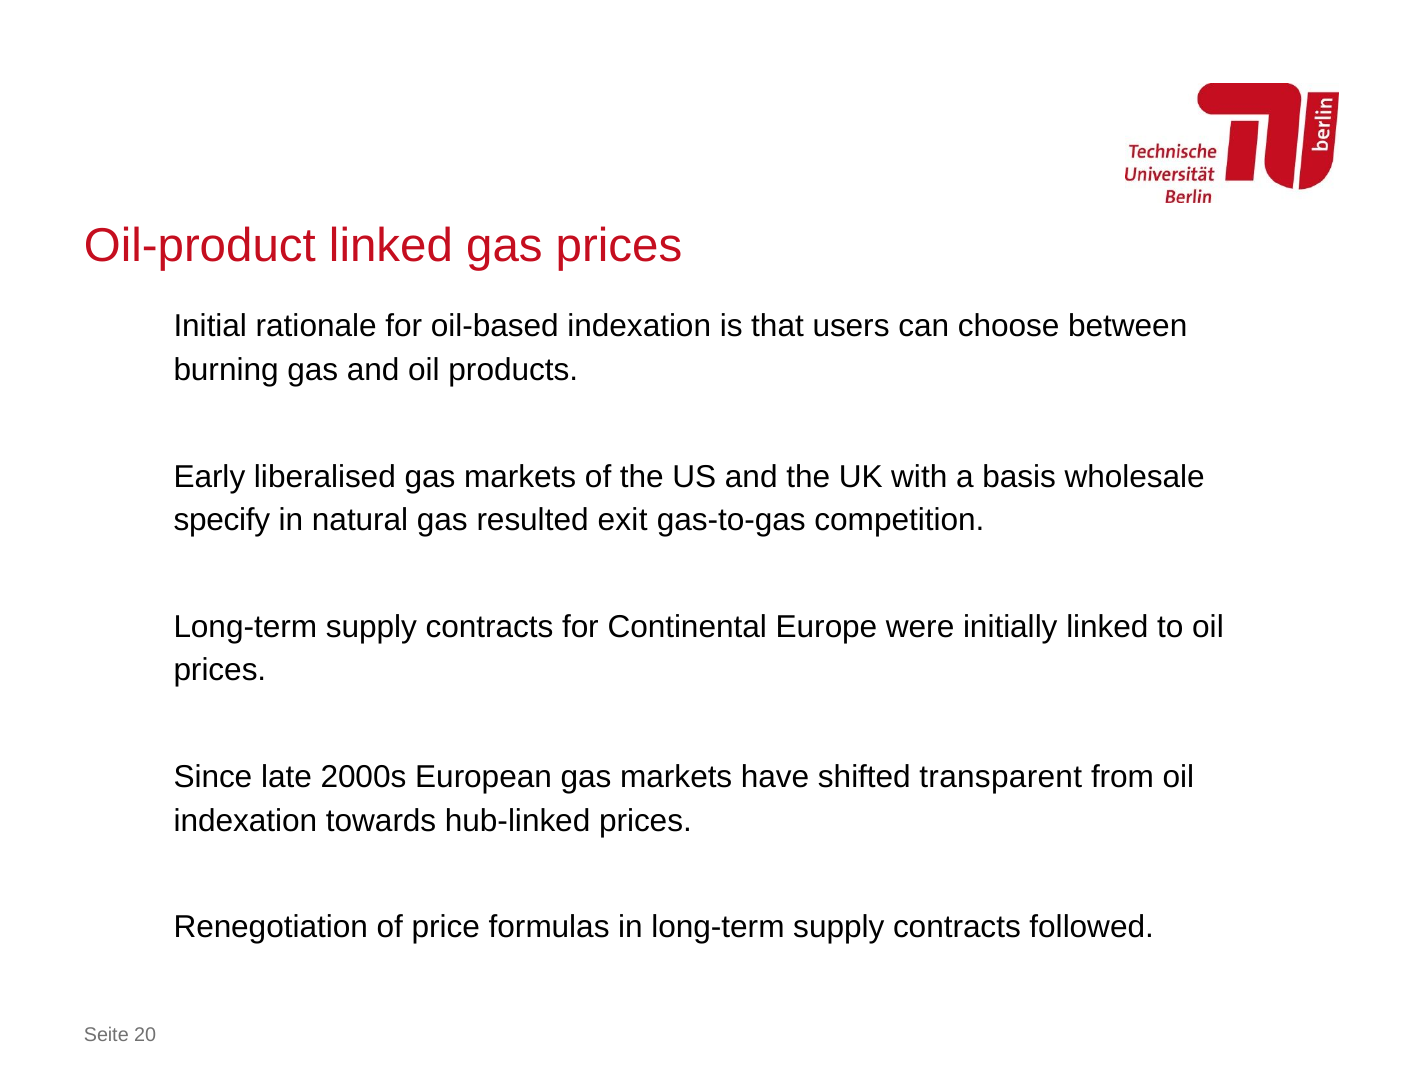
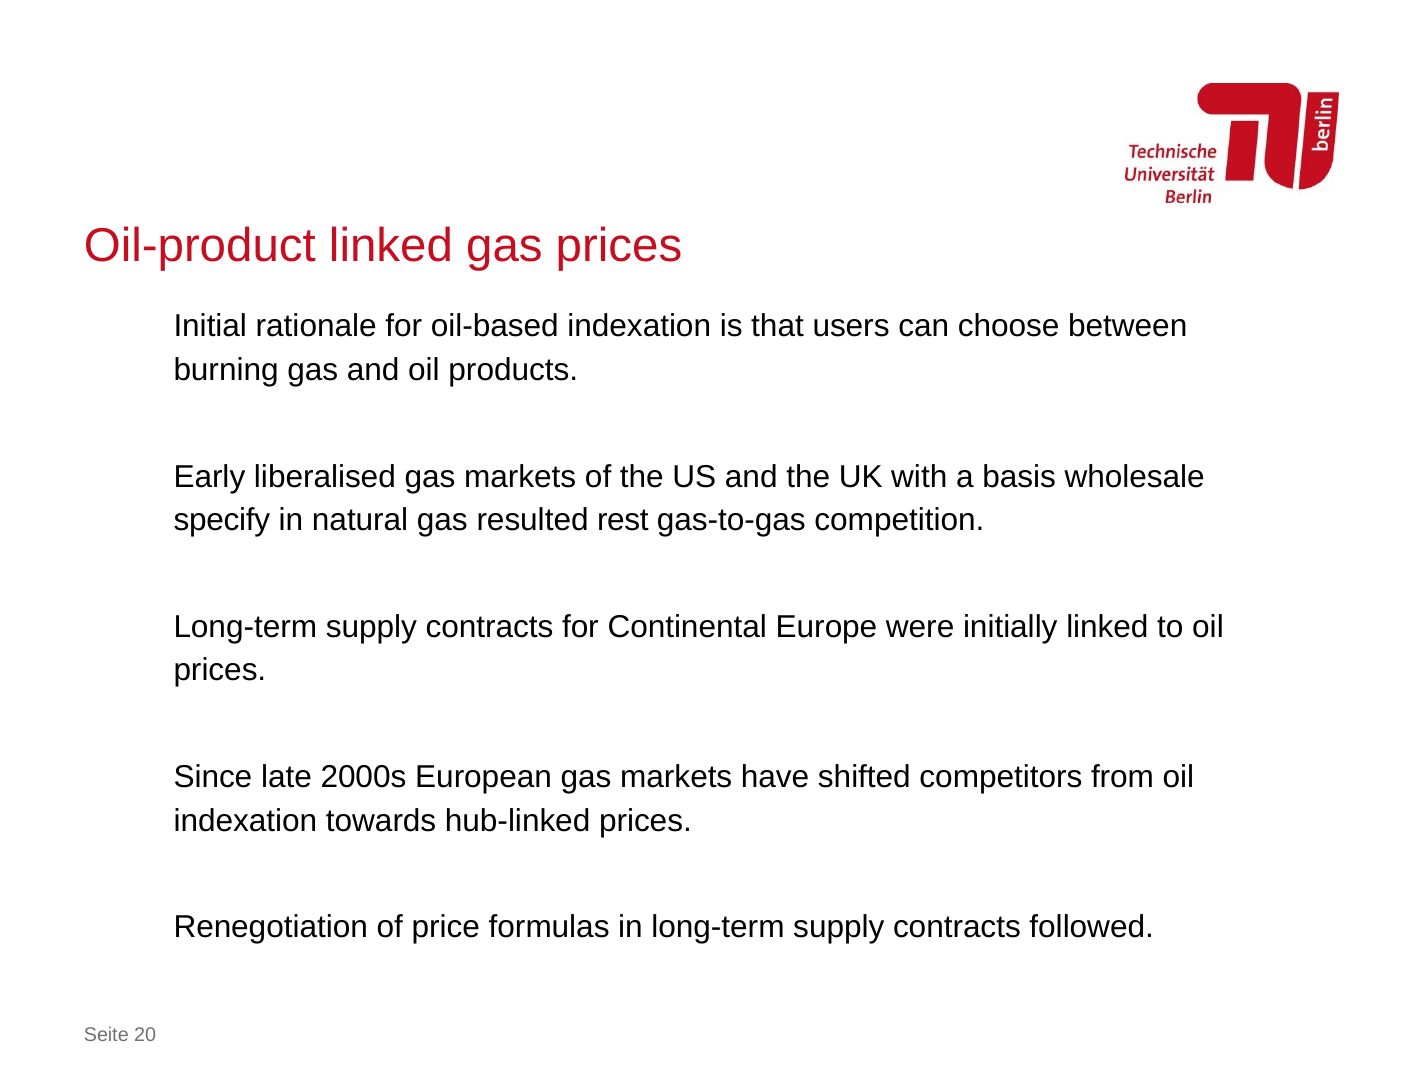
exit: exit -> rest
transparent: transparent -> competitors
